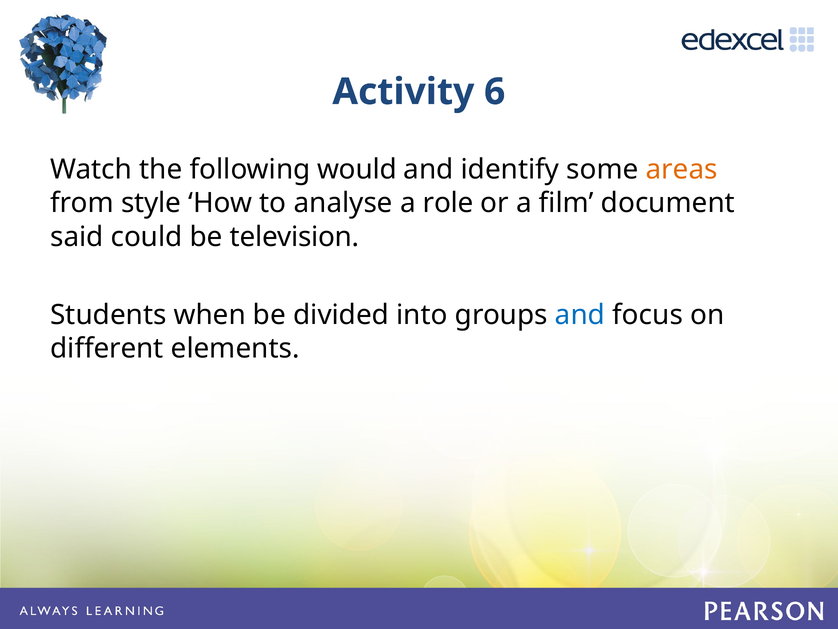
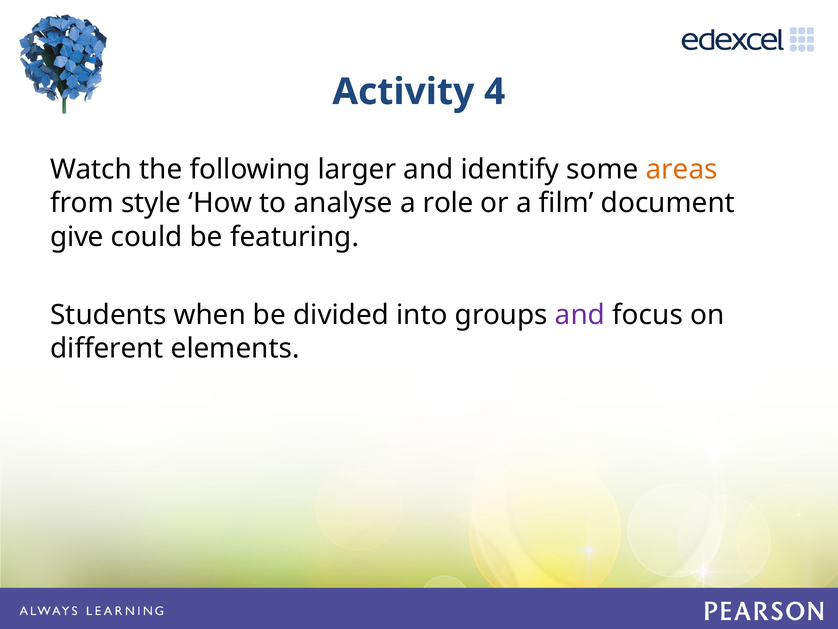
6: 6 -> 4
would: would -> larger
said: said -> give
television: television -> featuring
and at (580, 315) colour: blue -> purple
